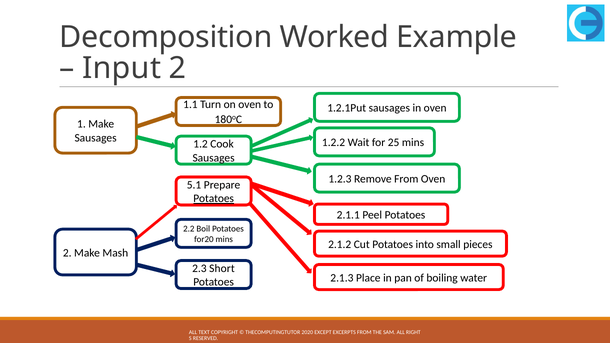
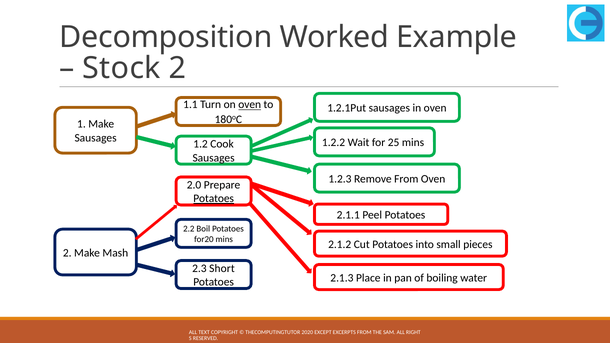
Input: Input -> Stock
oven at (250, 105) underline: none -> present
5.1: 5.1 -> 2.0
